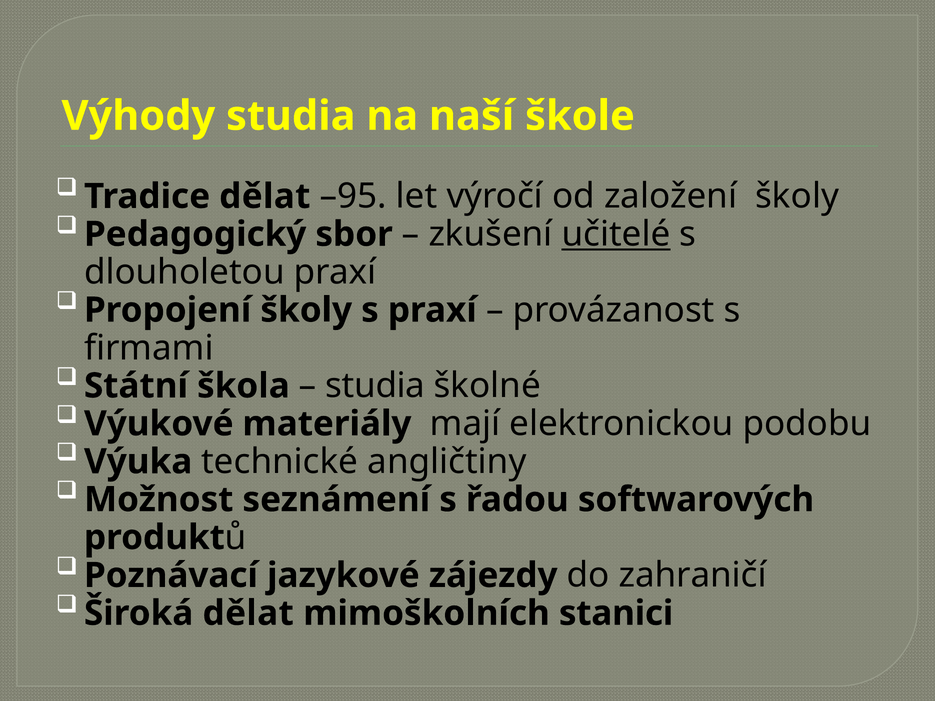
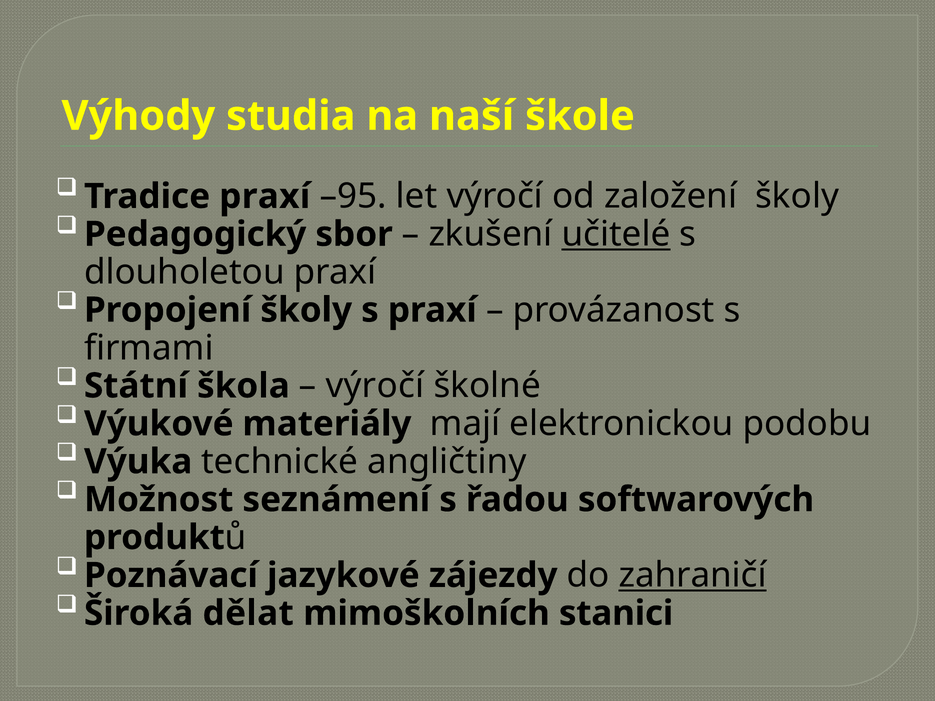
Tradice dělat: dělat -> praxí
studia at (375, 386): studia -> výročí
zahraničí underline: none -> present
